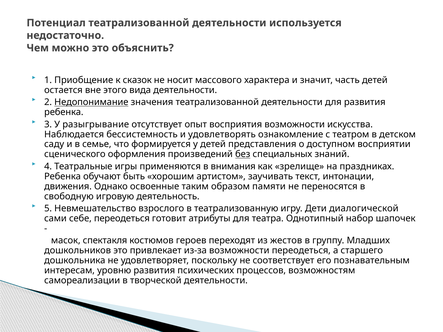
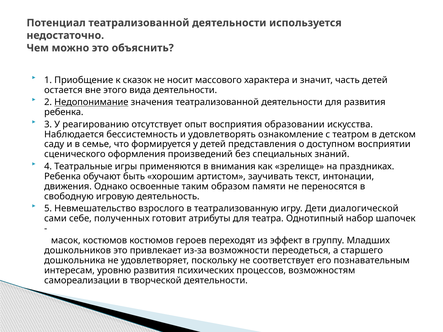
разыгрывание: разыгрывание -> реагированию
восприятия возможности: возможности -> образовании
без underline: present -> none
себе переодеться: переодеться -> полученных
масок спектакля: спектакля -> костюмов
жестов: жестов -> эффект
